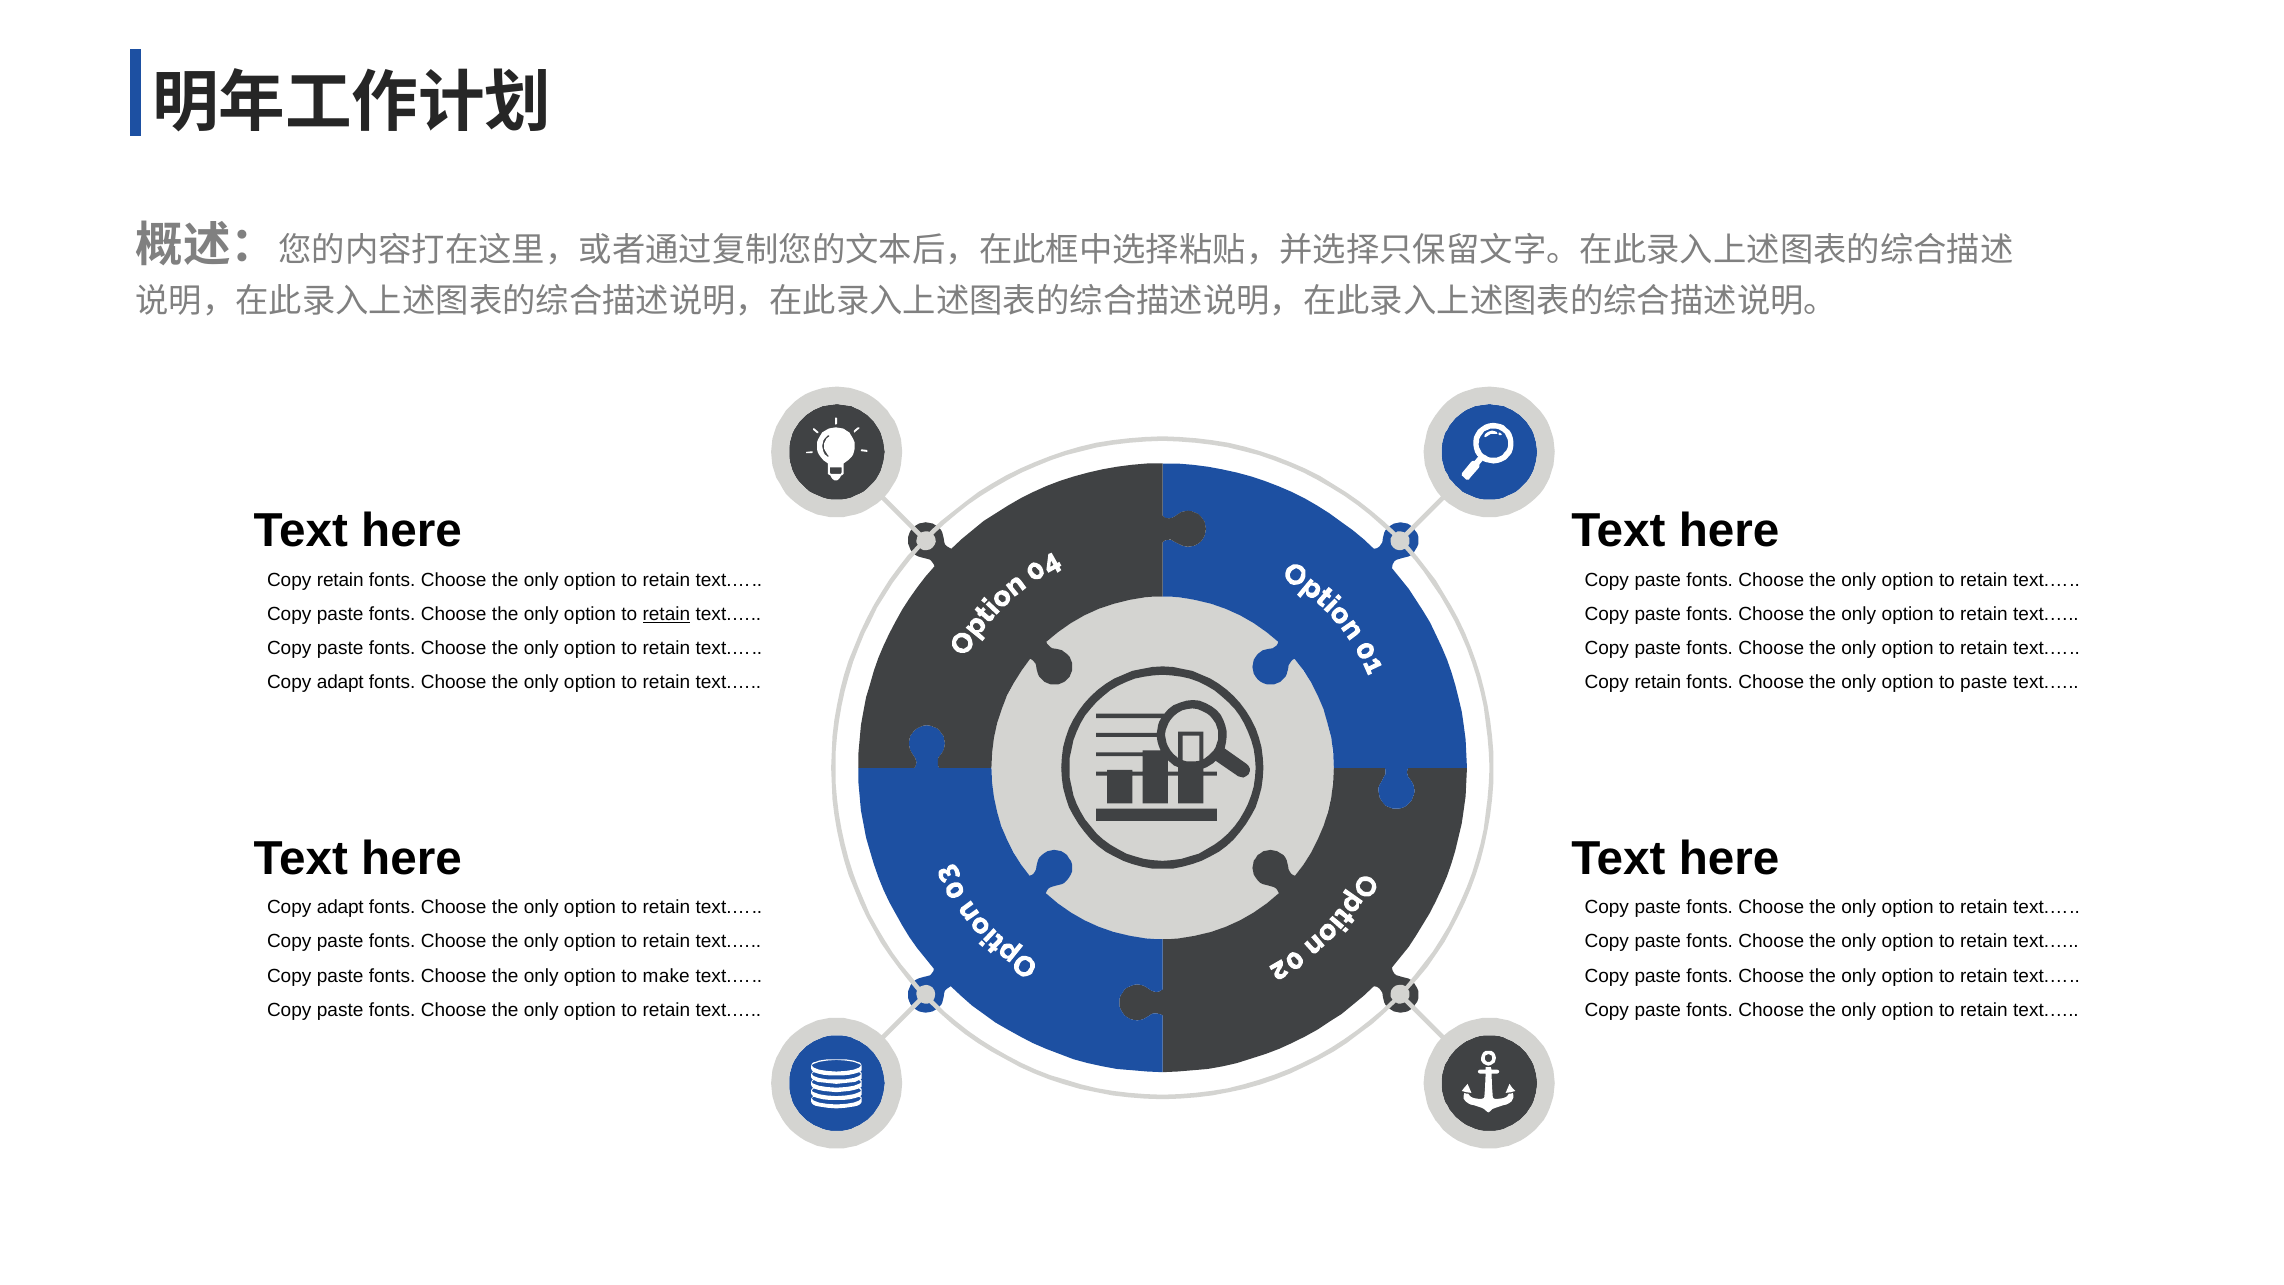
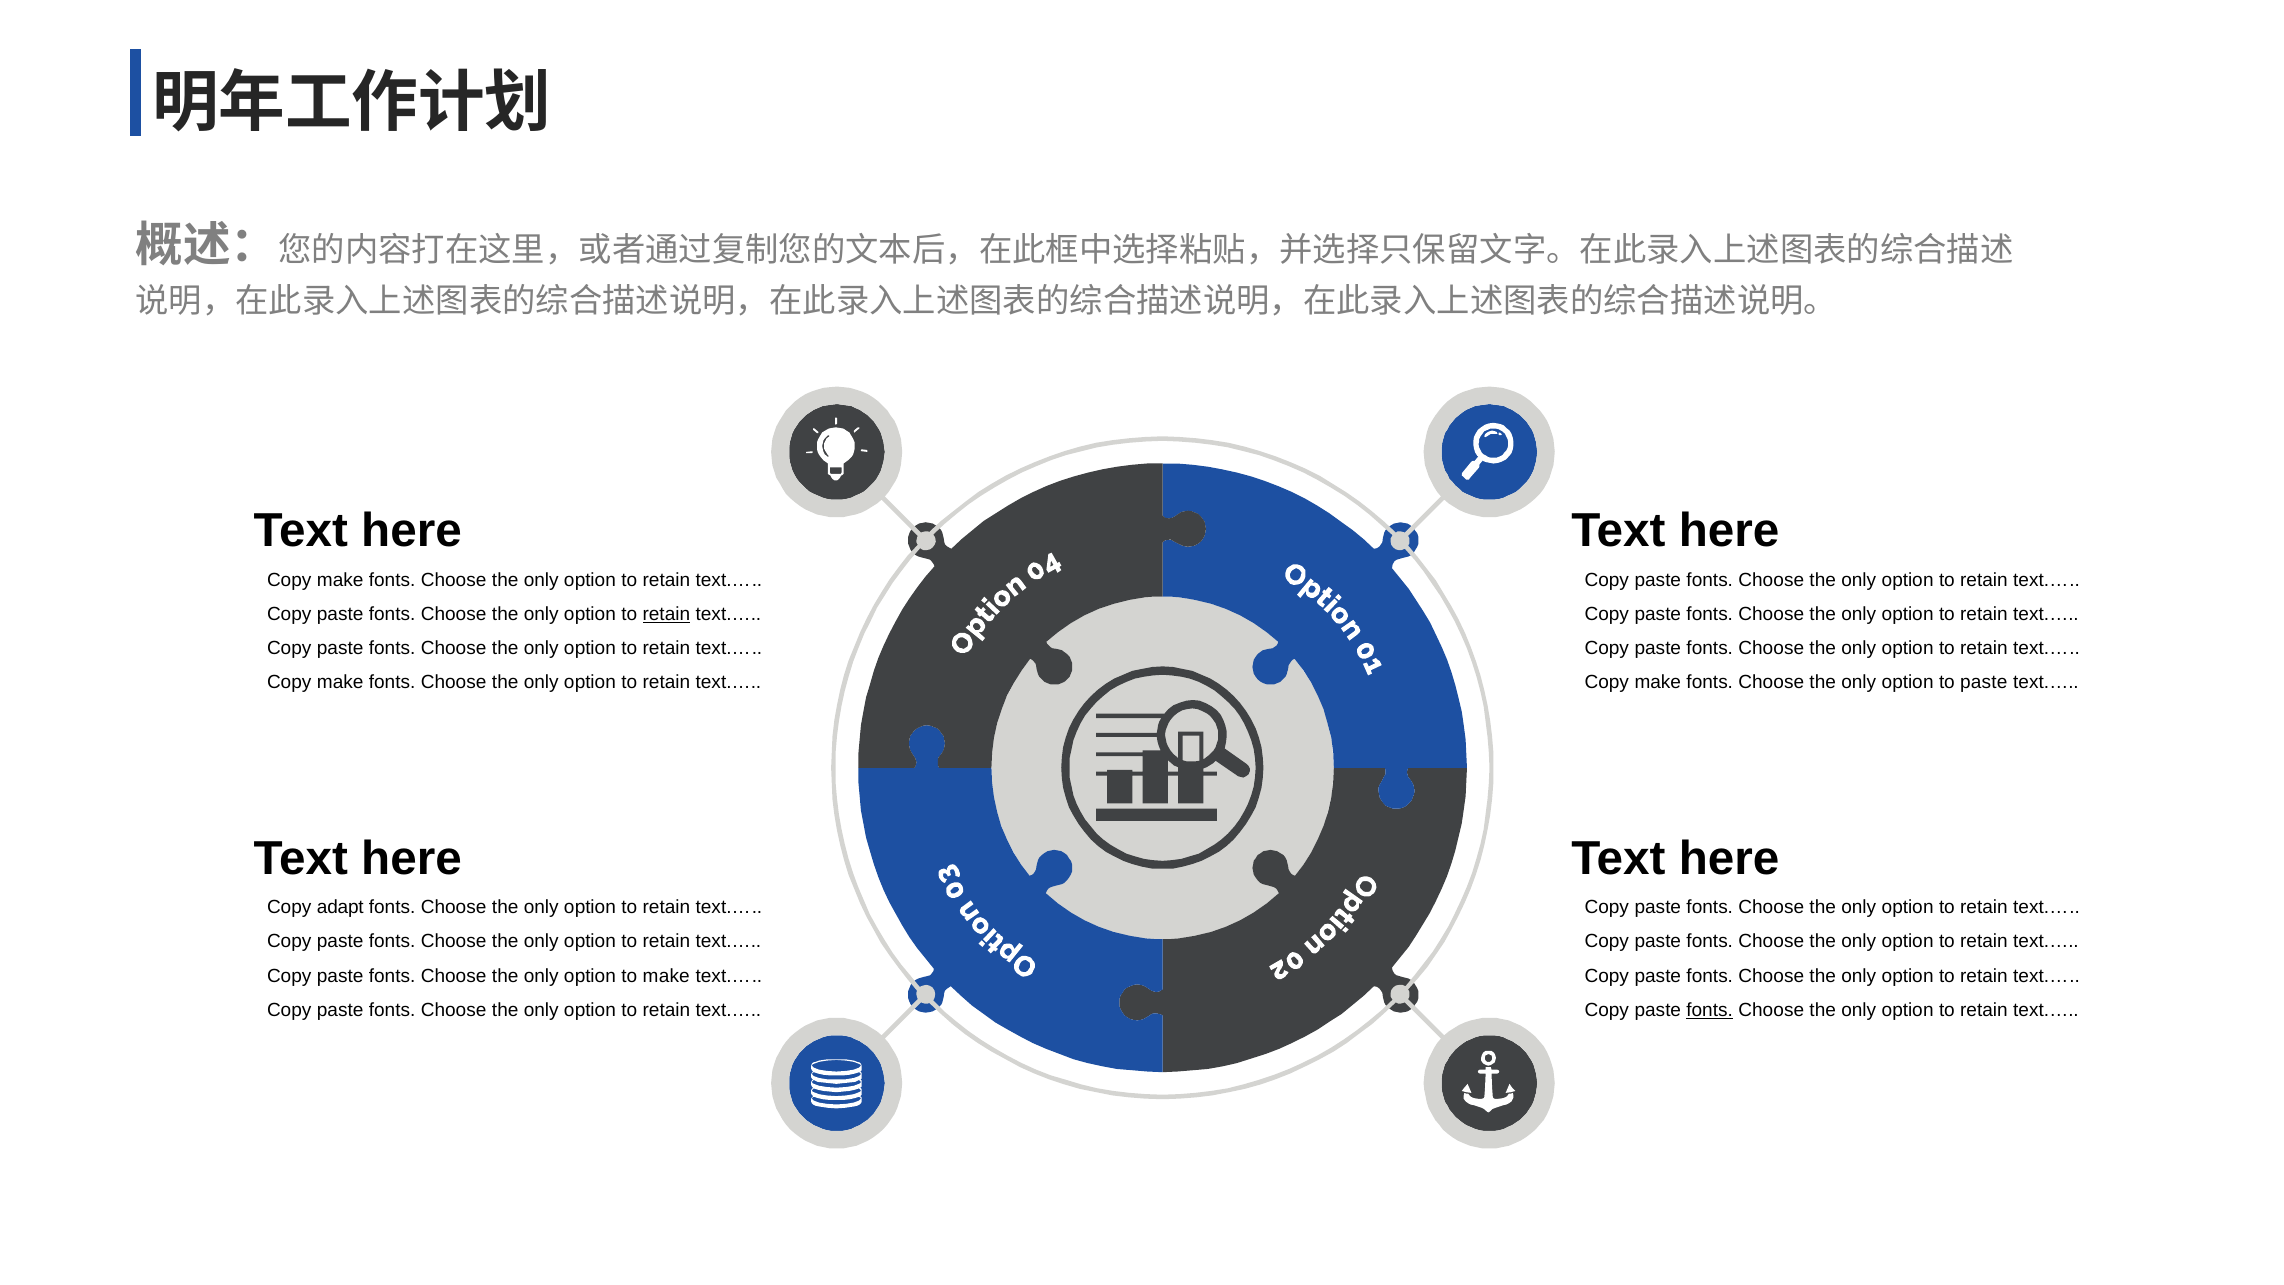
retain at (340, 580): retain -> make
adapt at (340, 682): adapt -> make
retain at (1658, 682): retain -> make
fonts at (1710, 1010) underline: none -> present
